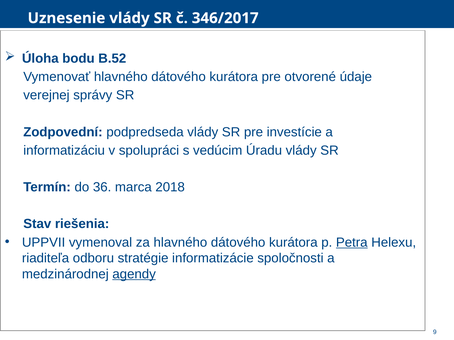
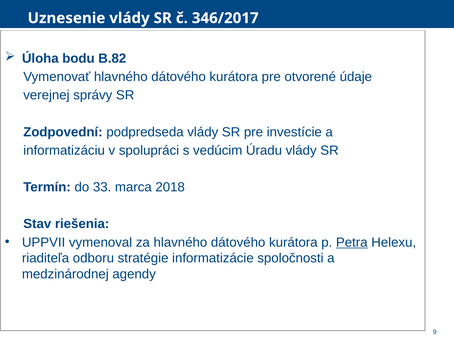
B.52: B.52 -> B.82
36: 36 -> 33
agendy underline: present -> none
